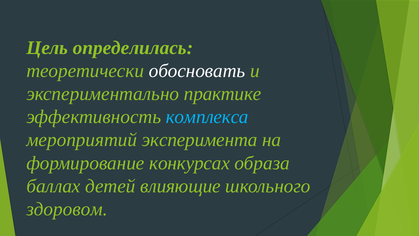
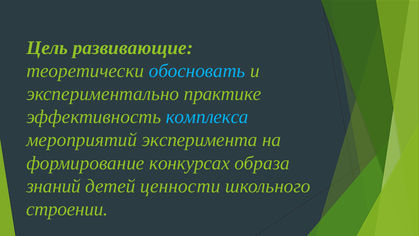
определилась: определилась -> развивающие
обосновать colour: white -> light blue
баллах: баллах -> знаний
влияющие: влияющие -> ценности
здоровом: здоровом -> строении
